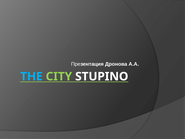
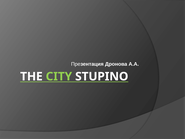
THE colour: light blue -> white
